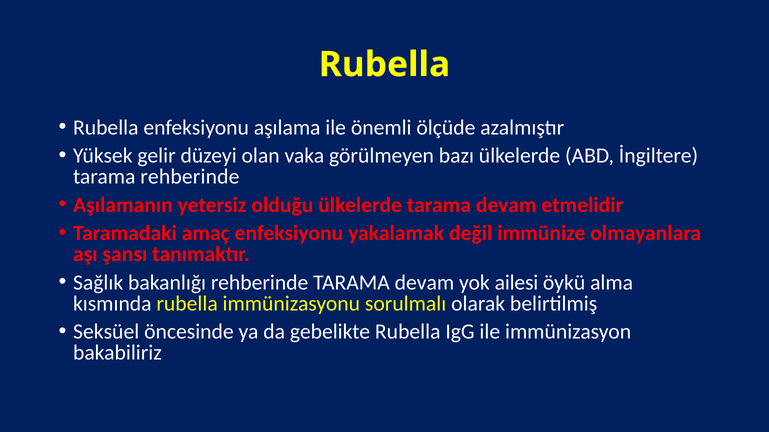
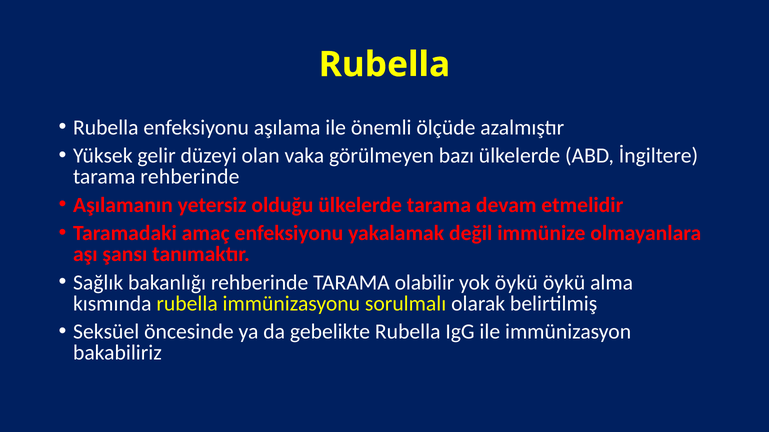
rehberinde TARAMA devam: devam -> olabilir
yok ailesi: ailesi -> öykü
